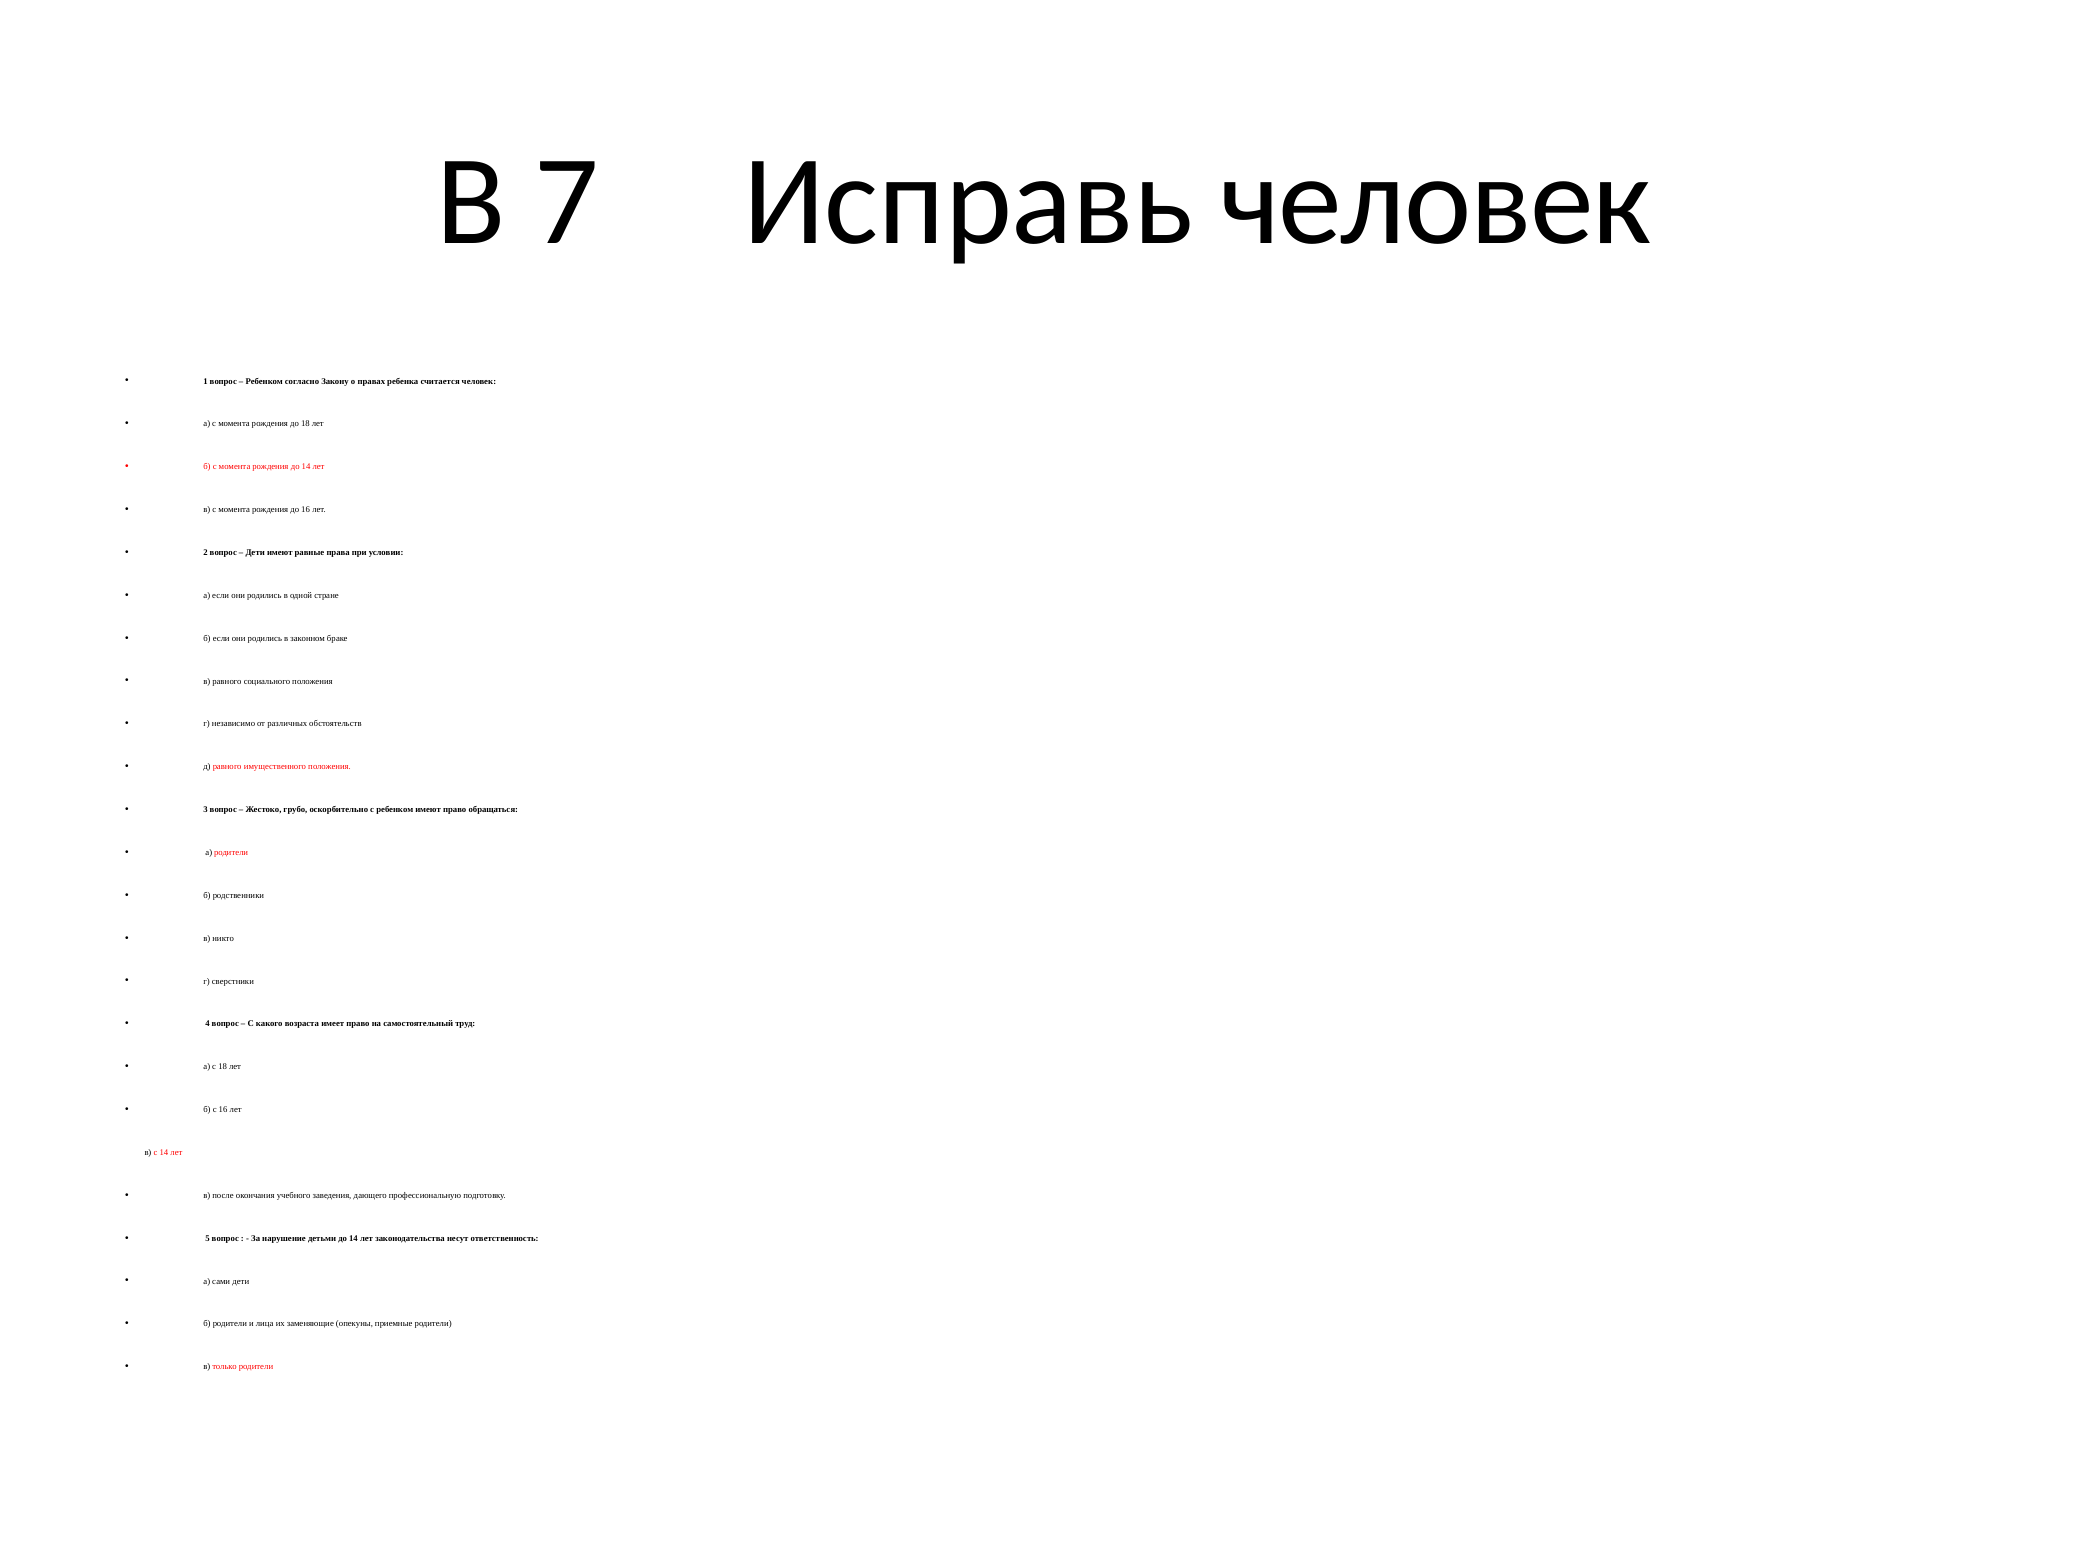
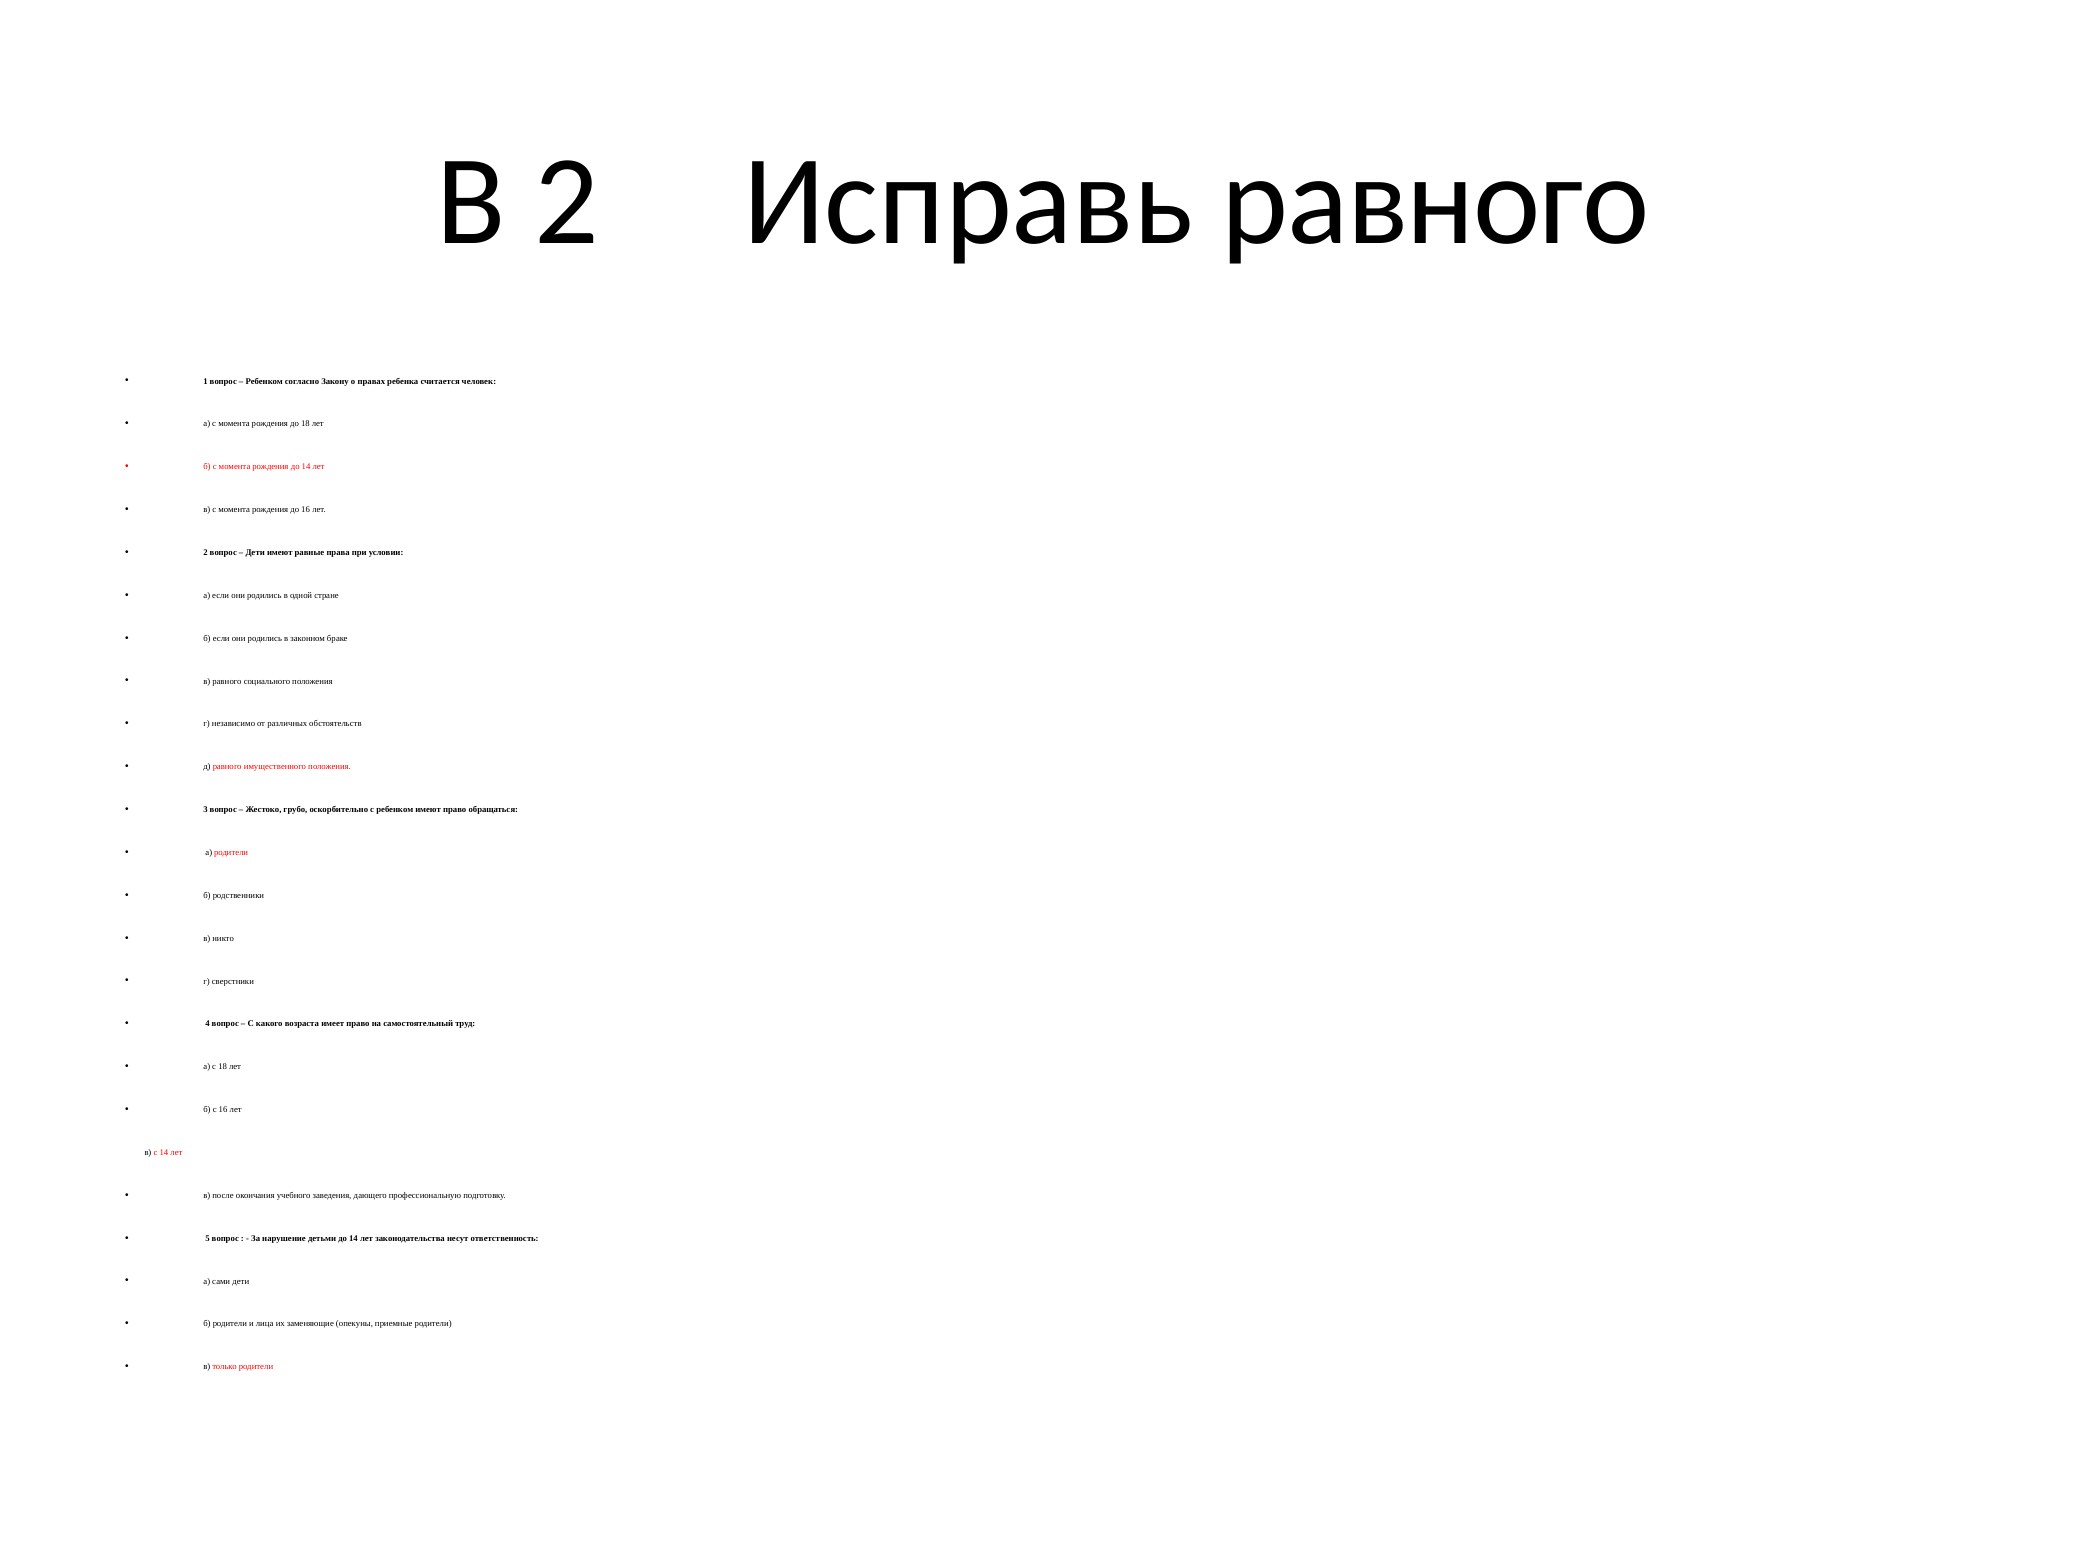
В 7: 7 -> 2
Исправь человек: человек -> равного
